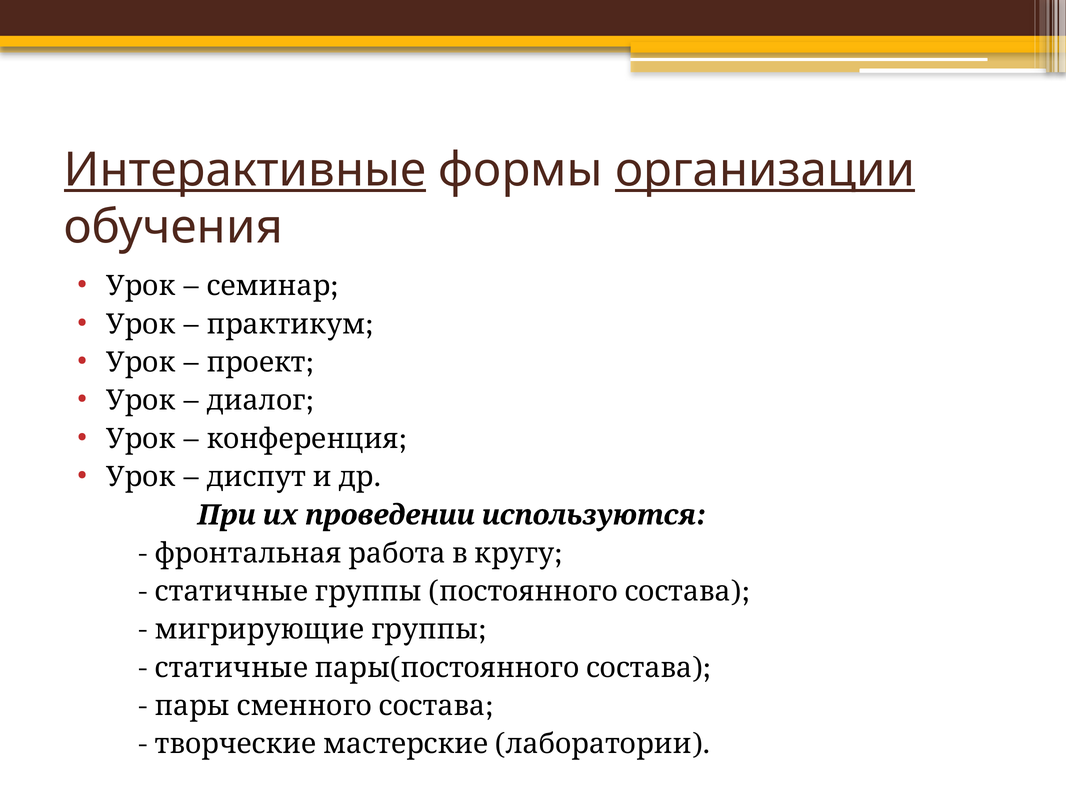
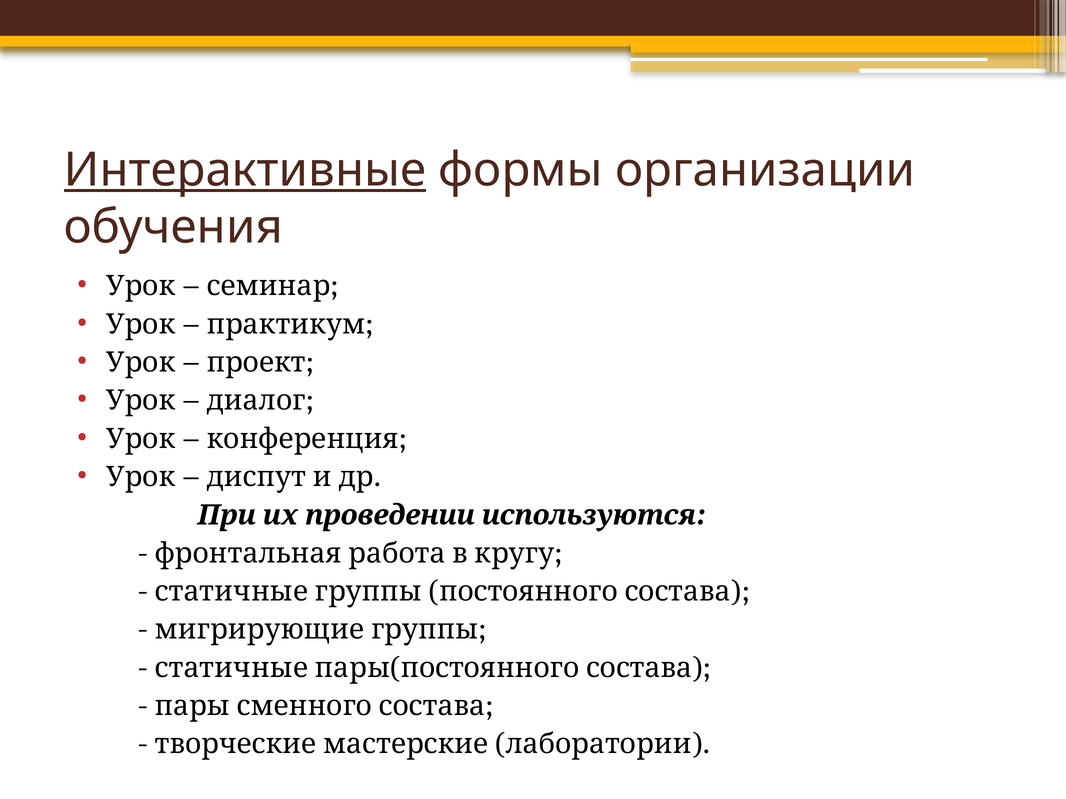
организации underline: present -> none
